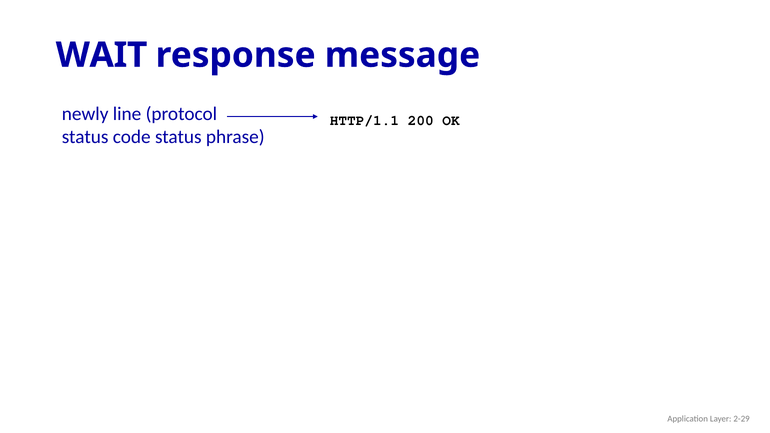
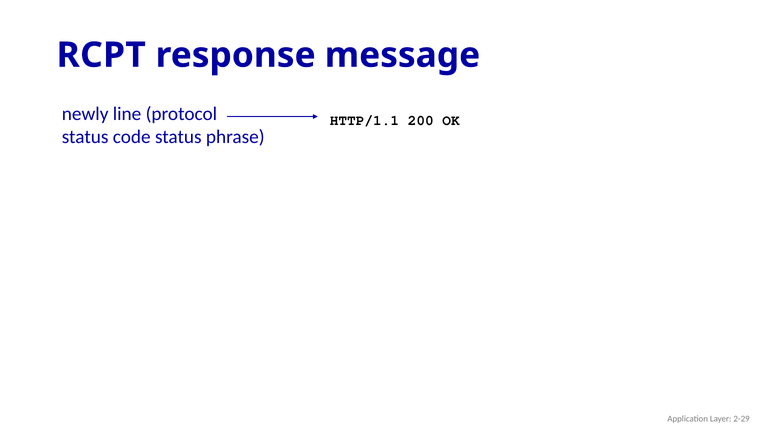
WAIT: WAIT -> RCPT
